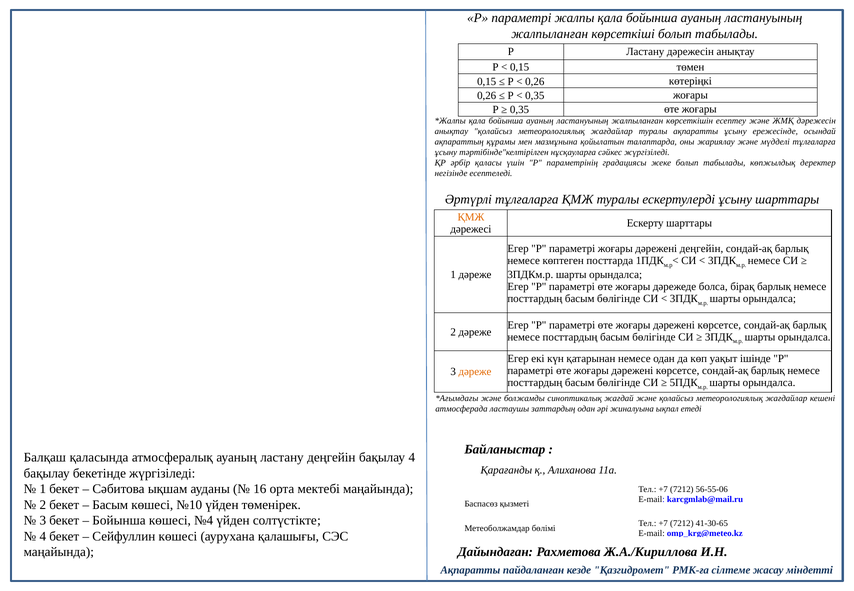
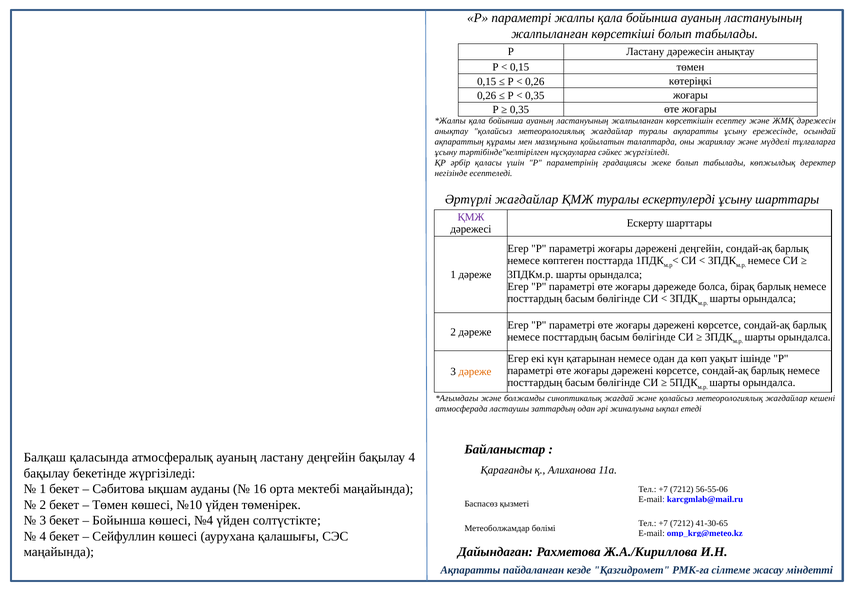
Әртүрлі тұлғаларға: тұлғаларға -> жағдайлар
ҚМЖ at (471, 217) colour: orange -> purple
Басым at (110, 505): Басым -> Төмен
